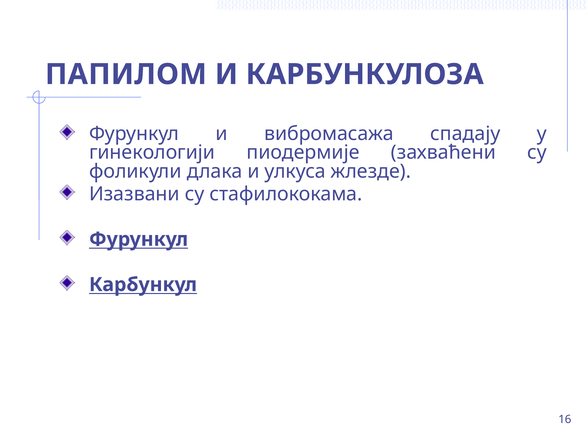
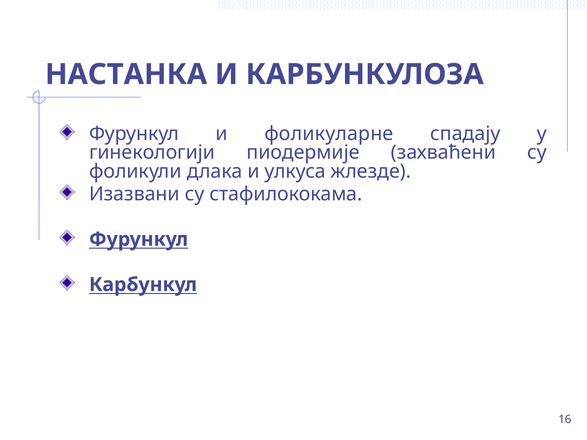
ПАПИЛОМ: ПАПИЛОМ -> НАСТАНКА
вибромасажа: вибромасажа -> фоликуларне
